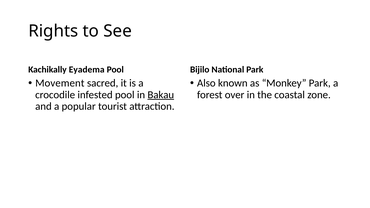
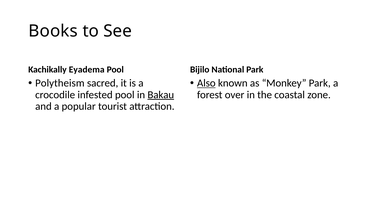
Rights: Rights -> Books
Movement: Movement -> Polytheism
Also underline: none -> present
